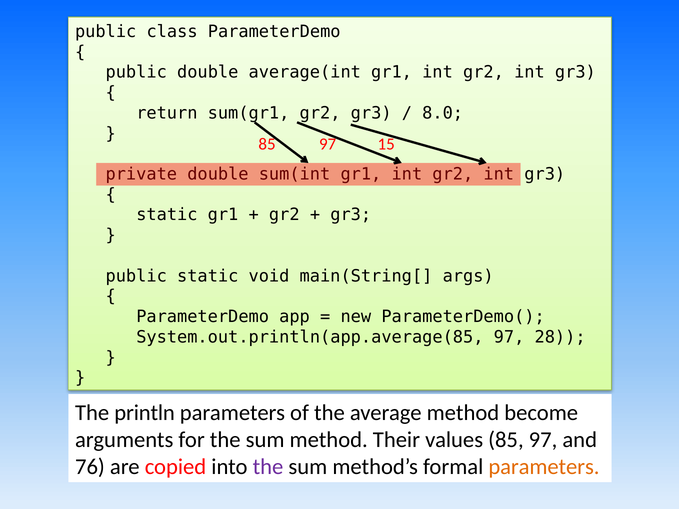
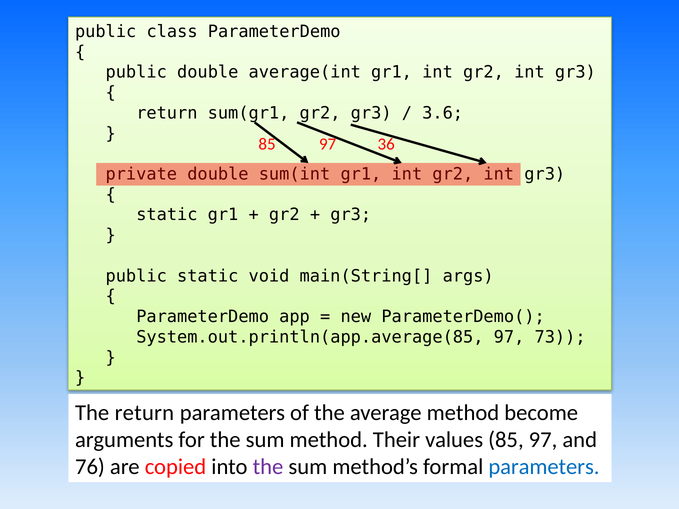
8.0: 8.0 -> 3.6
15: 15 -> 36
28: 28 -> 73
The println: println -> return
parameters at (544, 467) colour: orange -> blue
